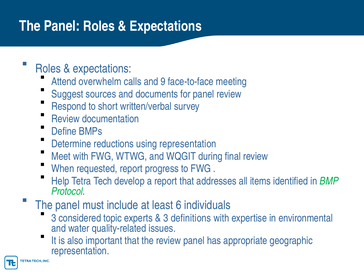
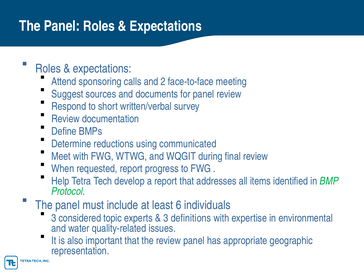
overwhelm: overwhelm -> sponsoring
9: 9 -> 2
using representation: representation -> communicated
